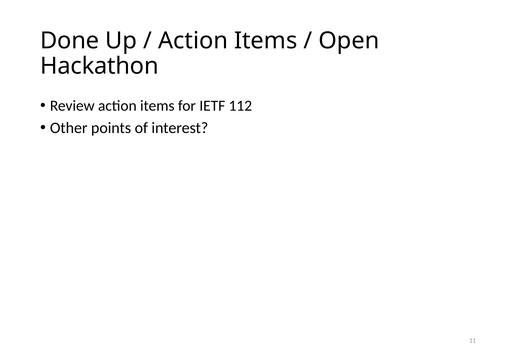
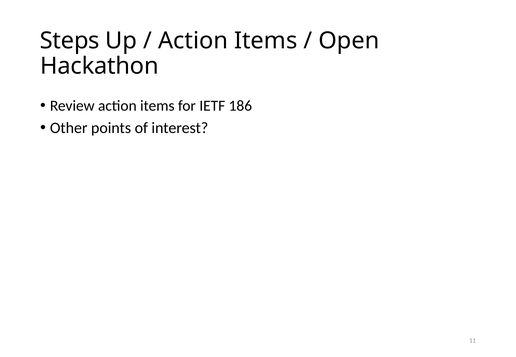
Done: Done -> Steps
112: 112 -> 186
